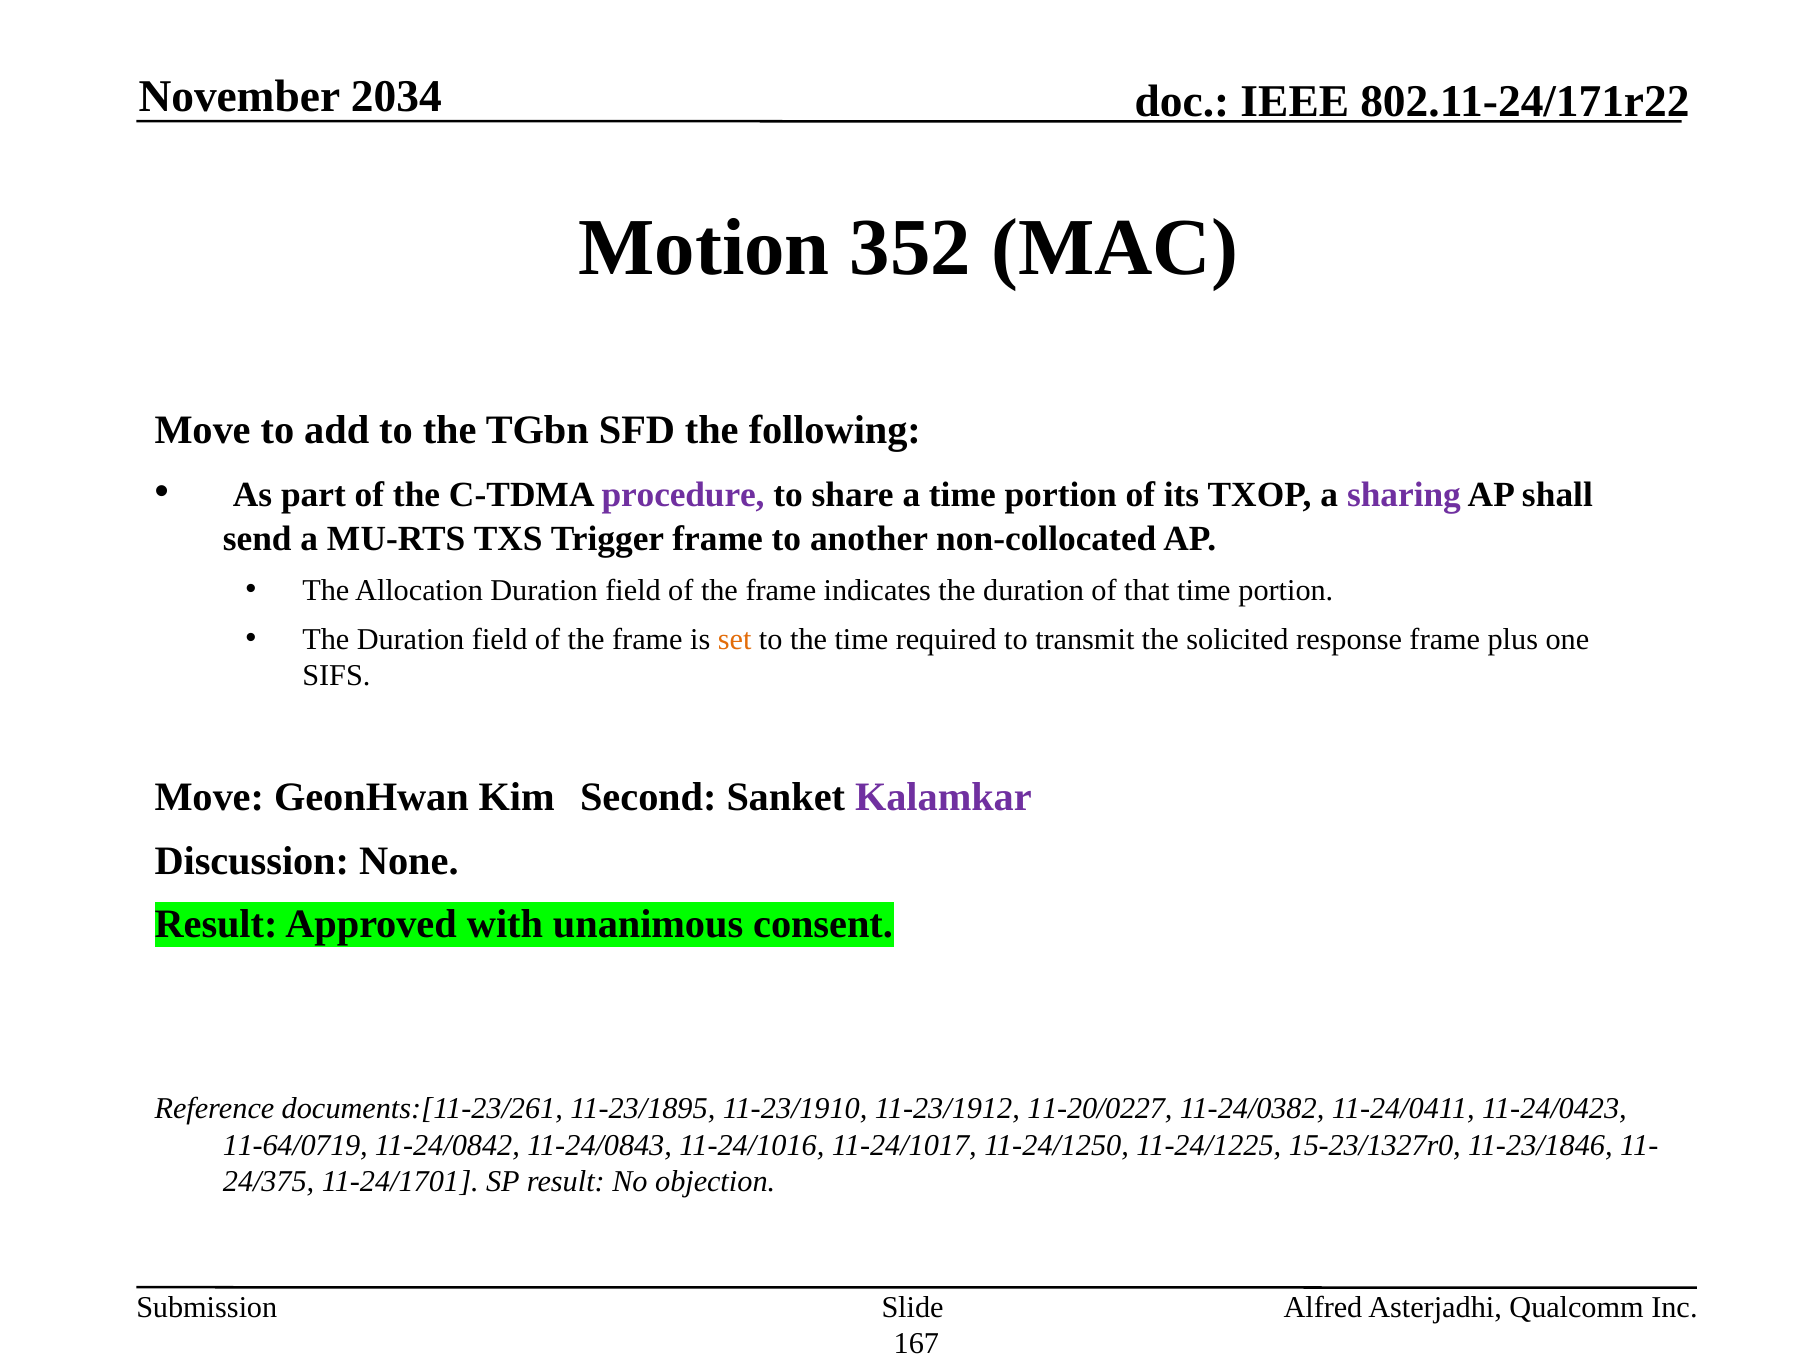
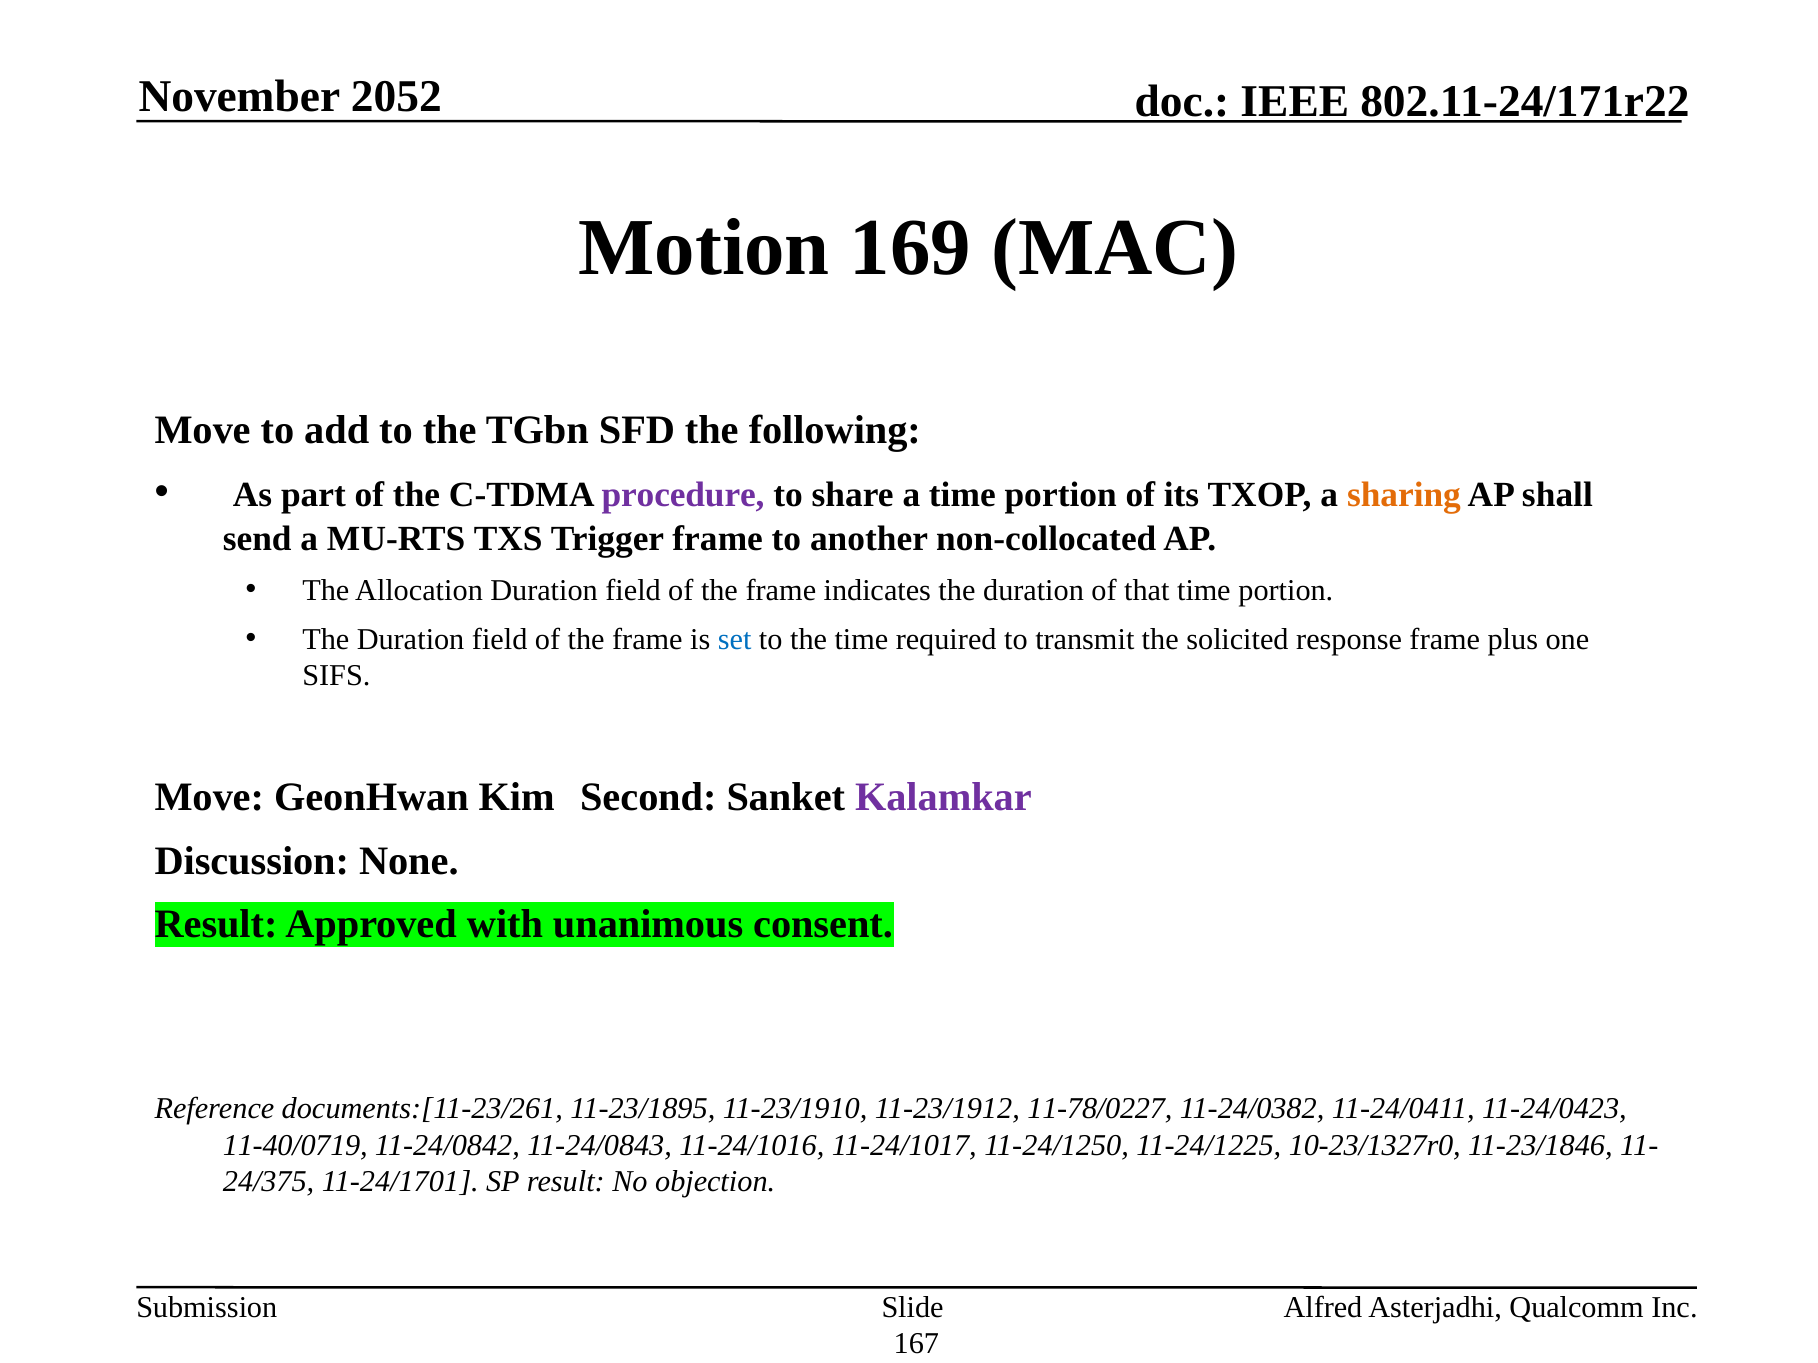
2034: 2034 -> 2052
352: 352 -> 169
sharing colour: purple -> orange
set colour: orange -> blue
11-20/0227: 11-20/0227 -> 11-78/0227
11-64/0719: 11-64/0719 -> 11-40/0719
15-23/1327r0: 15-23/1327r0 -> 10-23/1327r0
